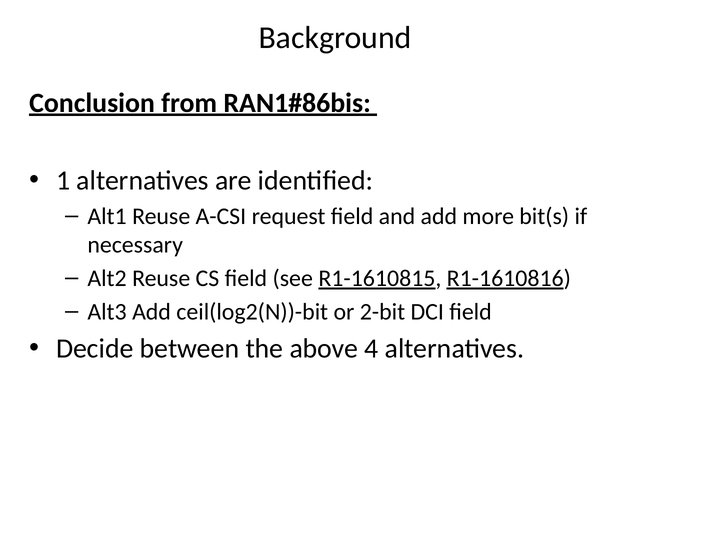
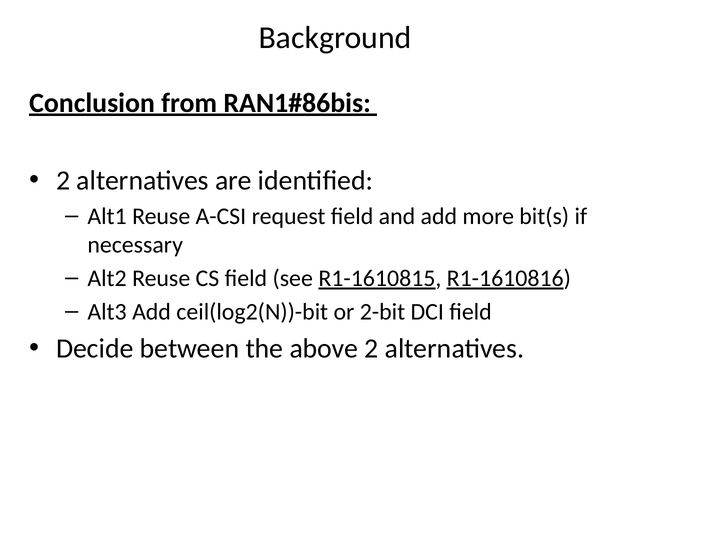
1 at (63, 181): 1 -> 2
above 4: 4 -> 2
